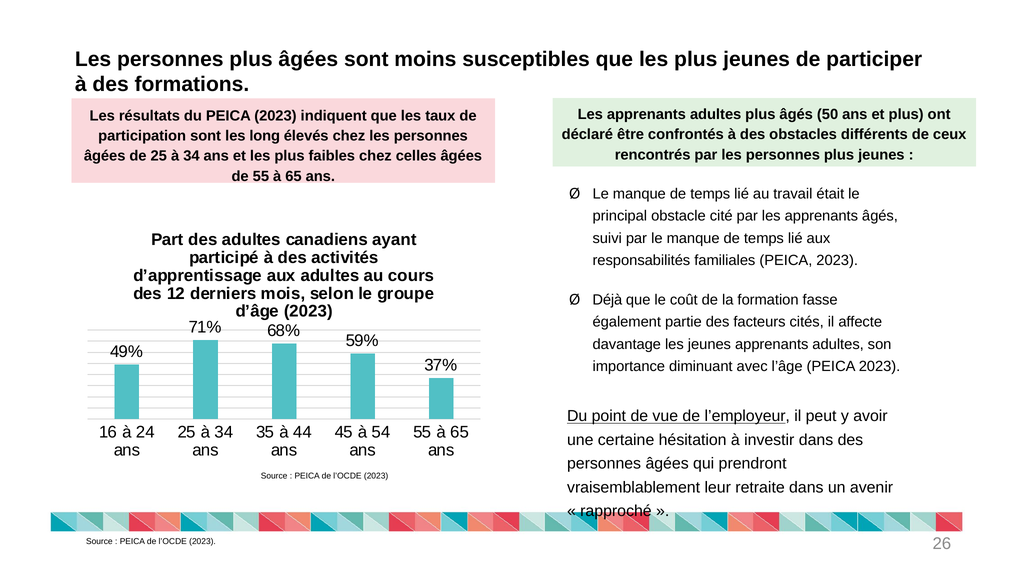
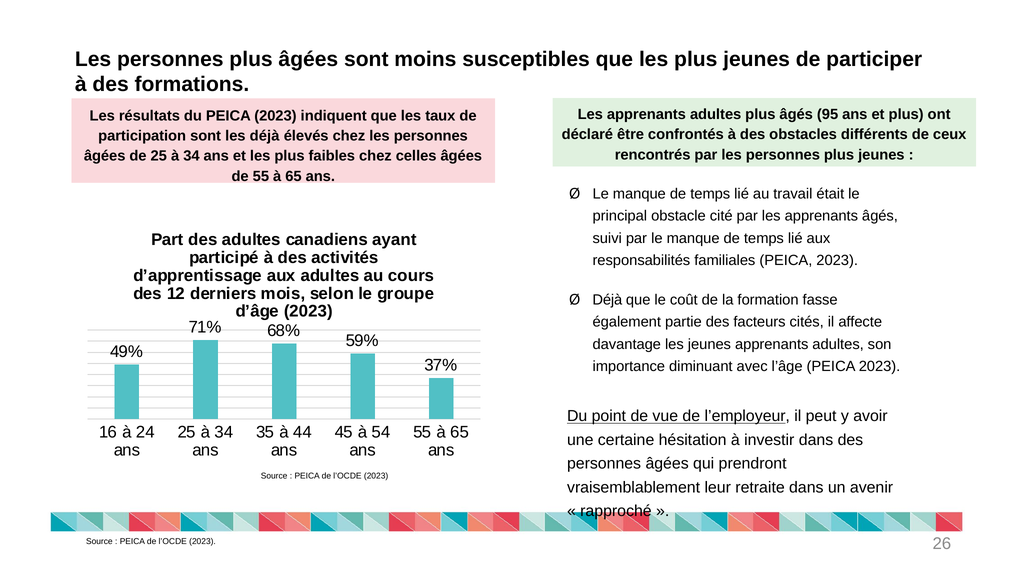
50: 50 -> 95
les long: long -> déjà
